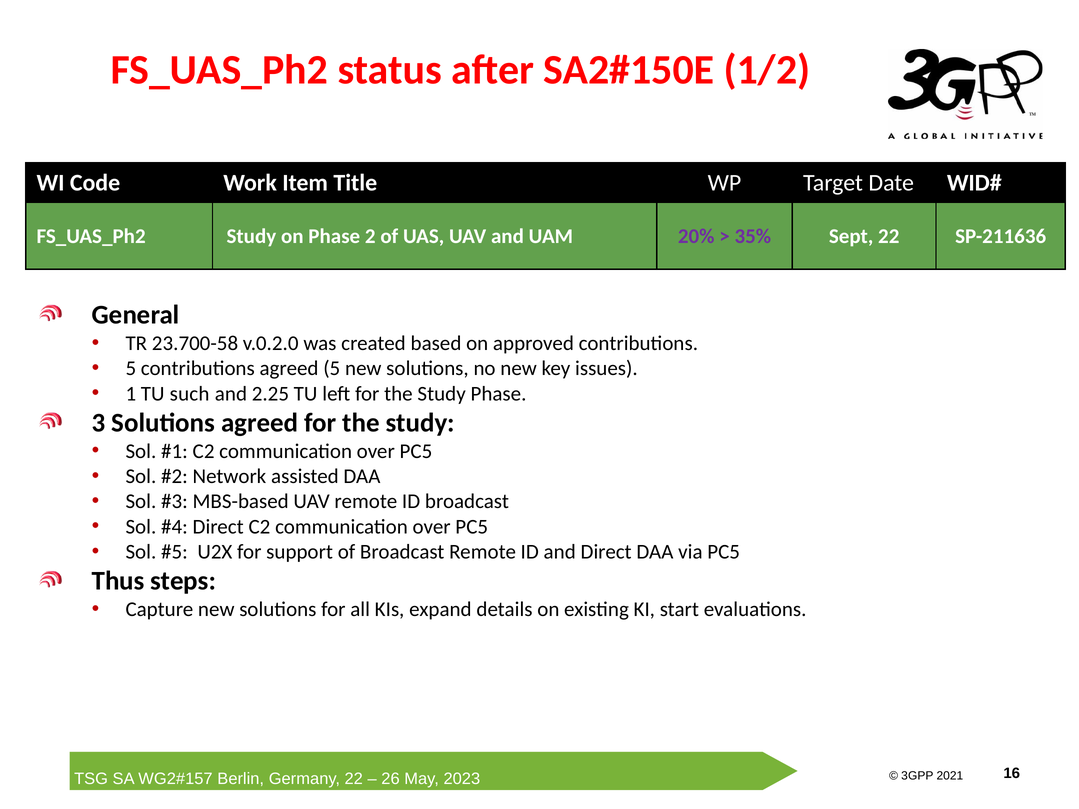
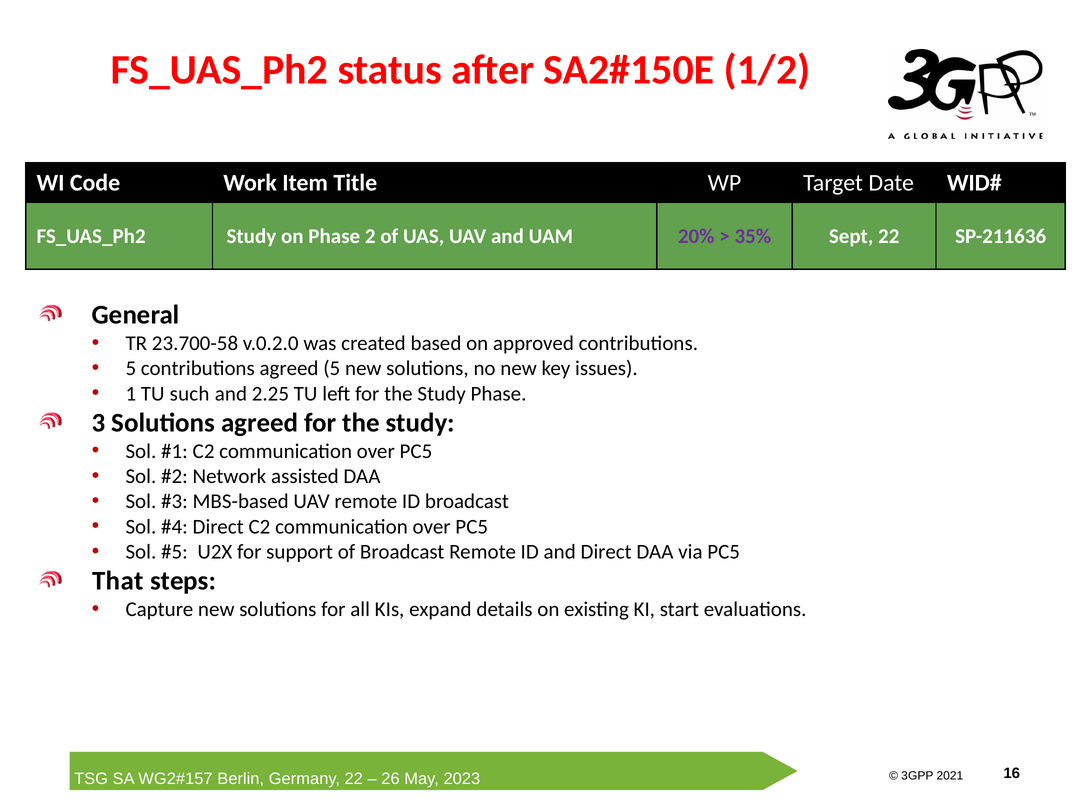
Thus: Thus -> That
